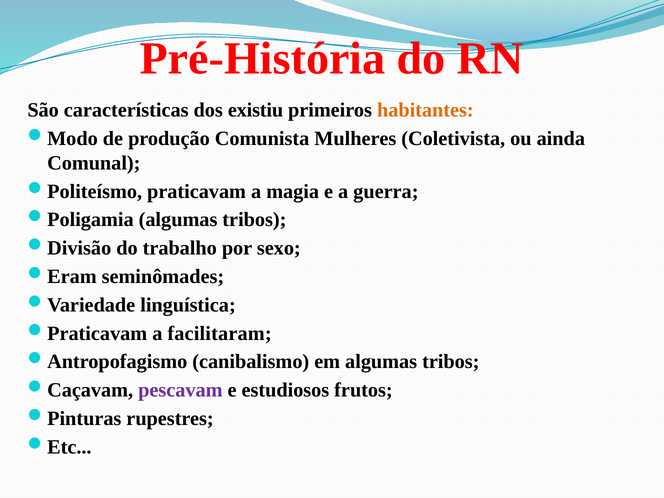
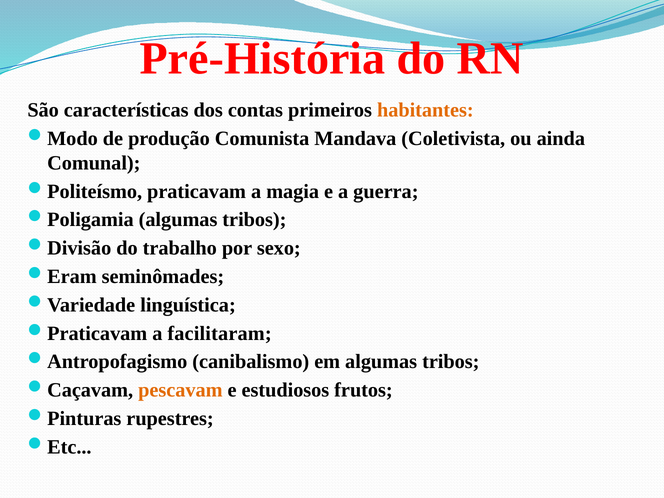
existiu: existiu -> contas
Mulheres: Mulheres -> Mandava
pescavam colour: purple -> orange
